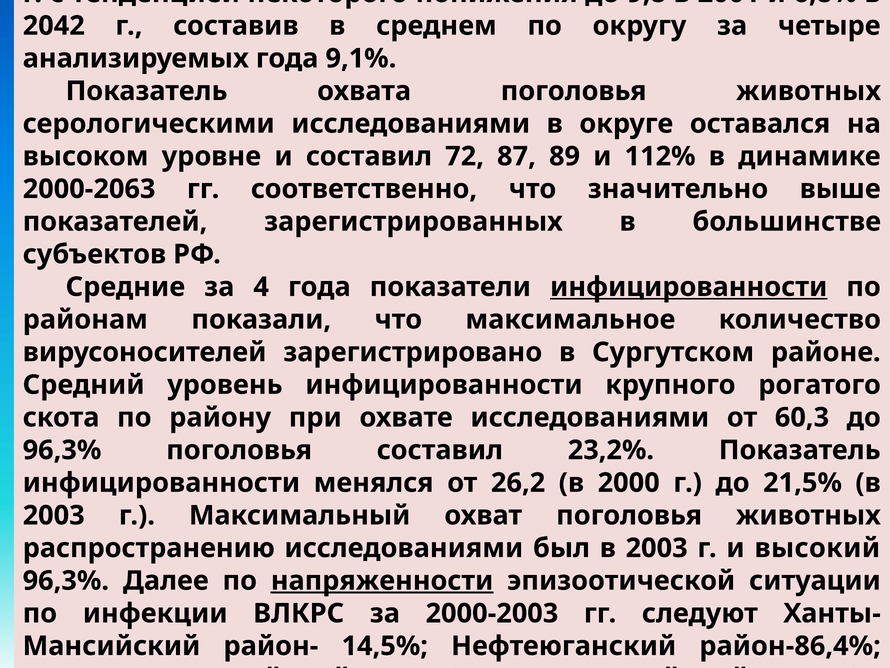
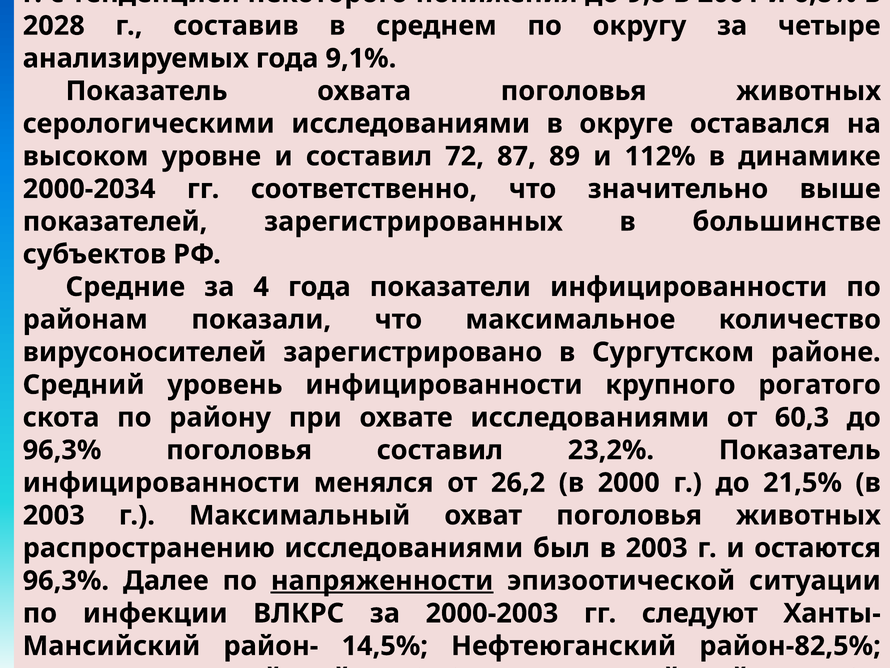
2042: 2042 -> 2028
2000-2063: 2000-2063 -> 2000-2034
инфицированности at (689, 287) underline: present -> none
высокий: высокий -> остаются
район-86,4%: район-86,4% -> район-82,5%
